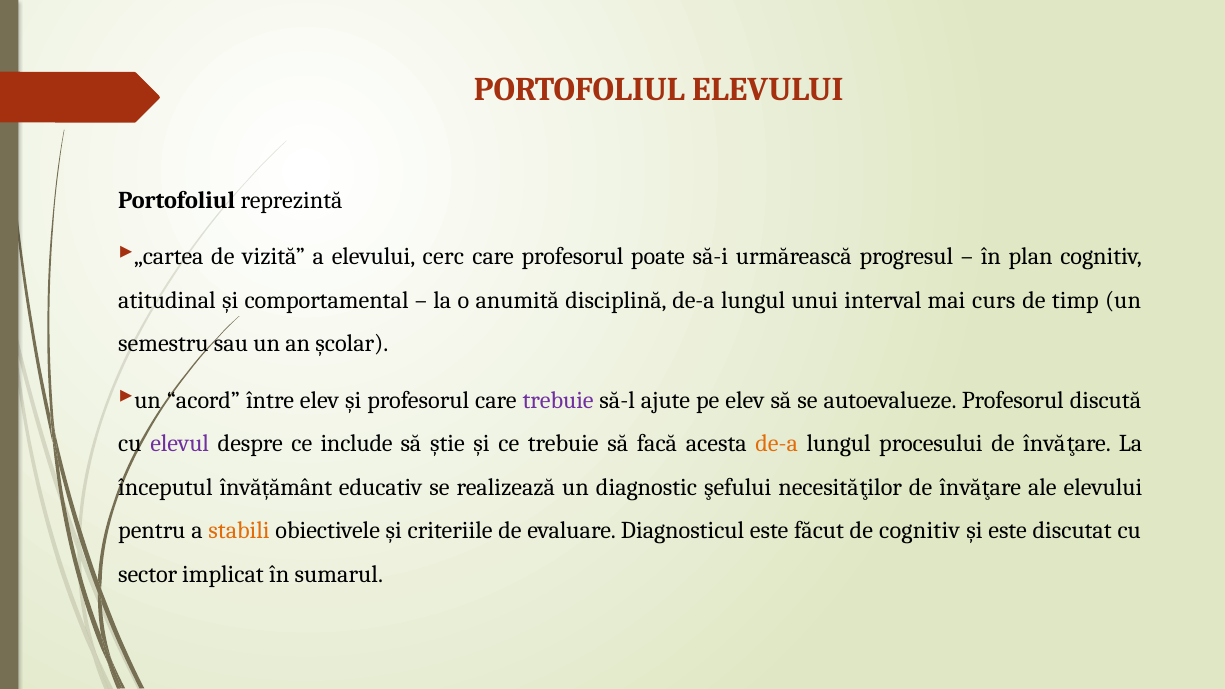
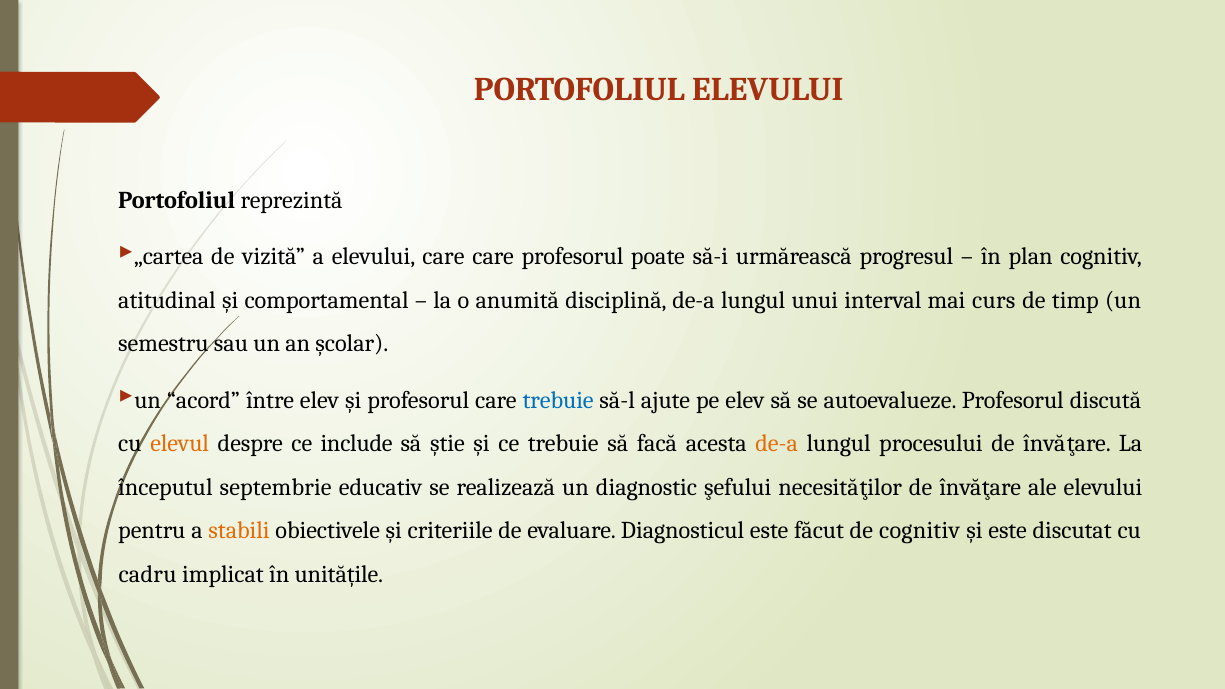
elevului cerc: cerc -> care
trebuie at (558, 400) colour: purple -> blue
elevul colour: purple -> orange
învățământ: învățământ -> septembrie
sector: sector -> cadru
sumarul: sumarul -> unitățile
